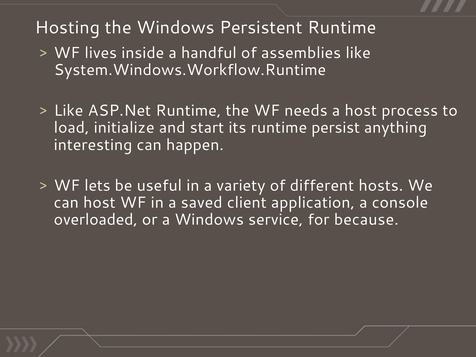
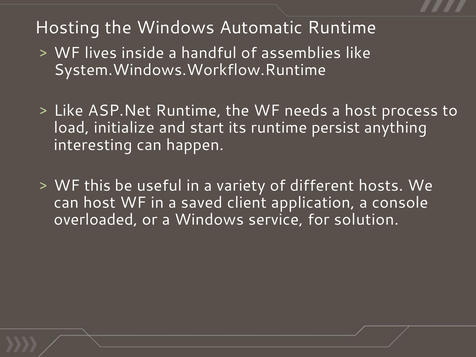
Persistent: Persistent -> Automatic
lets: lets -> this
because: because -> solution
